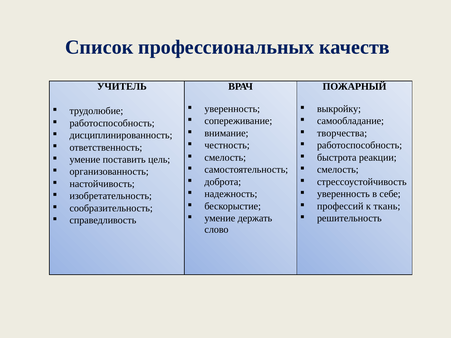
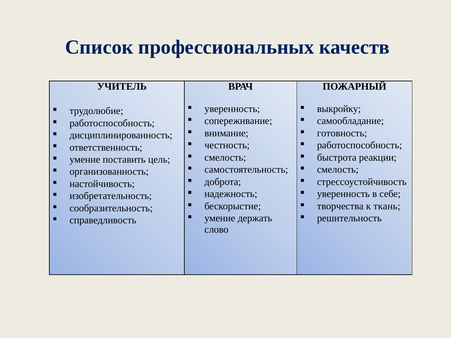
творчества: творчества -> готовность
профессий: профессий -> творчества
